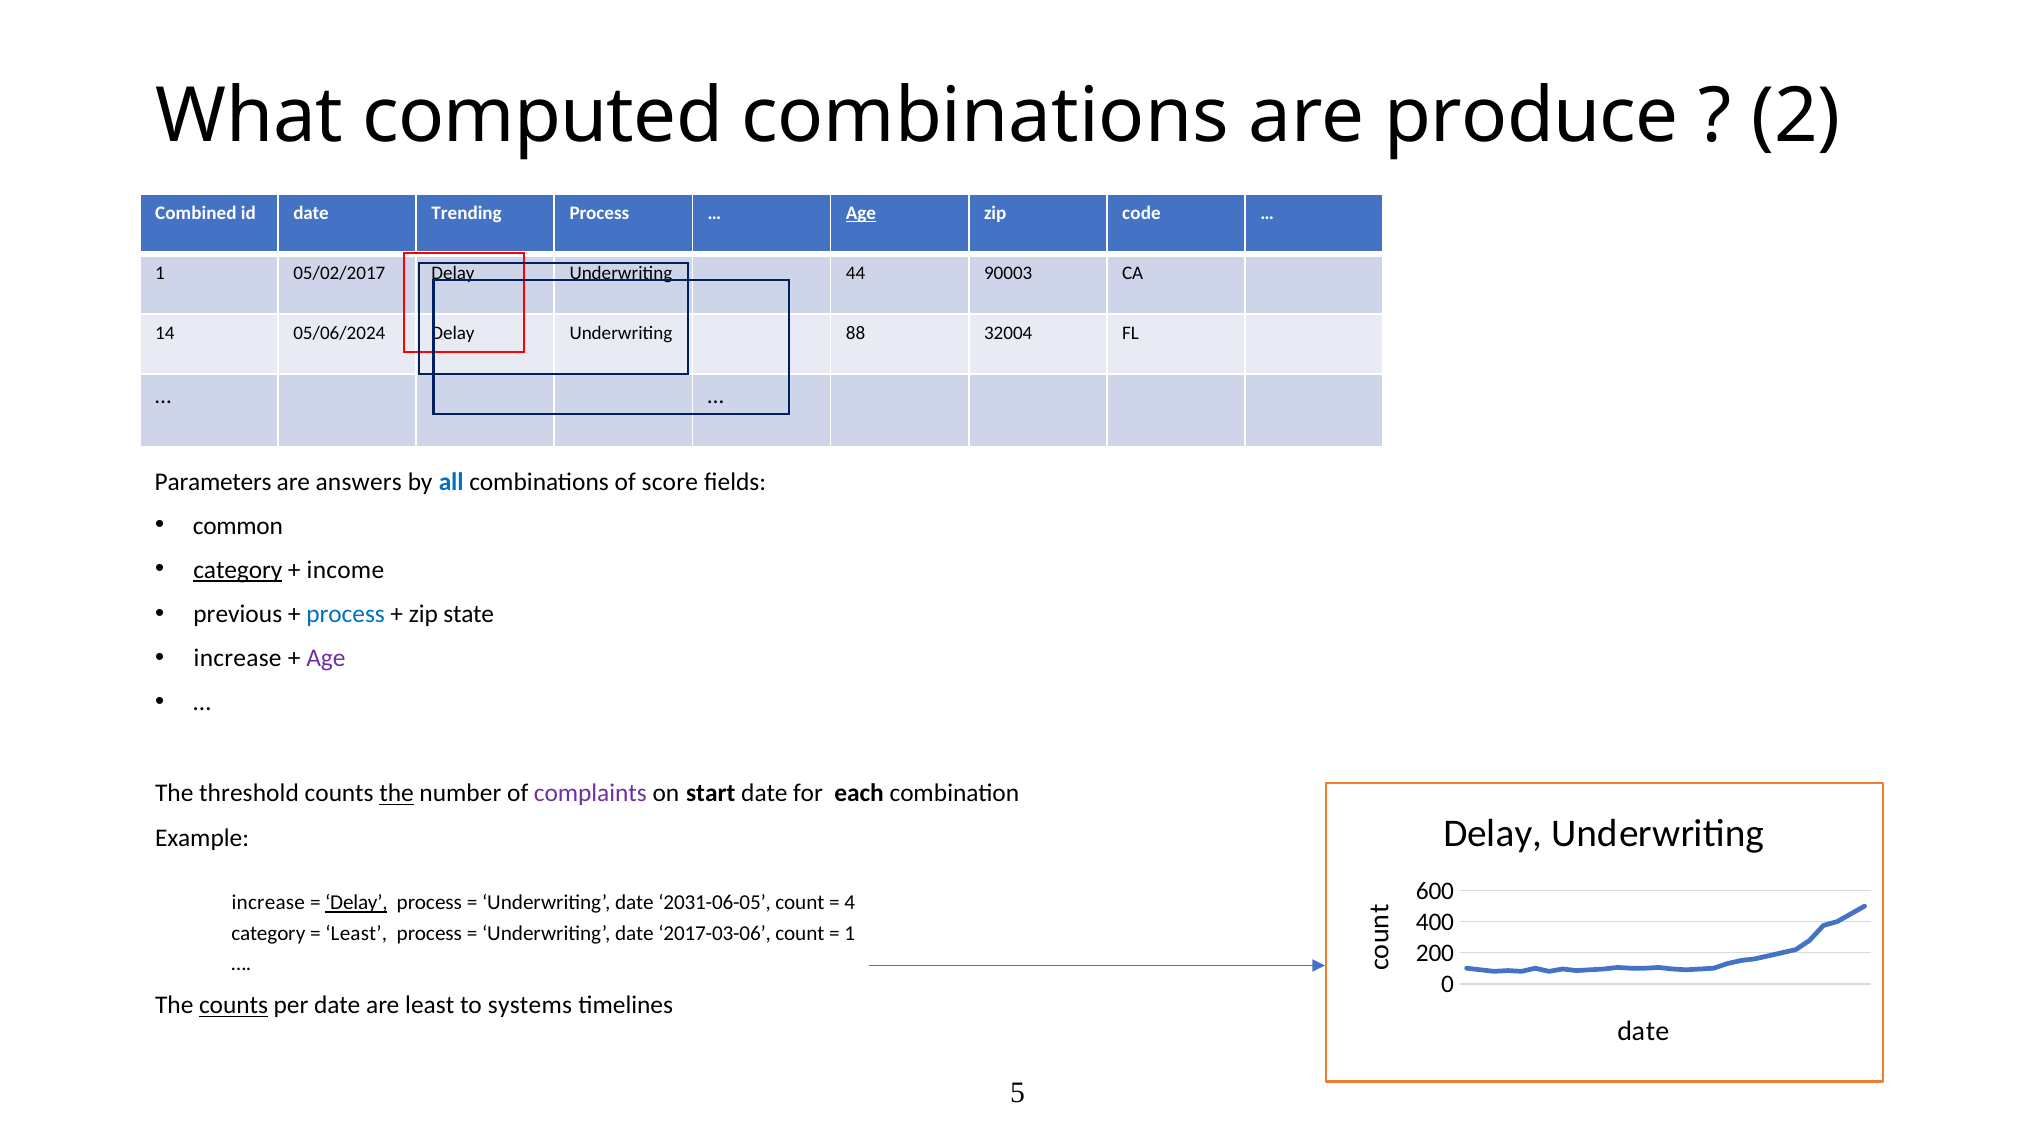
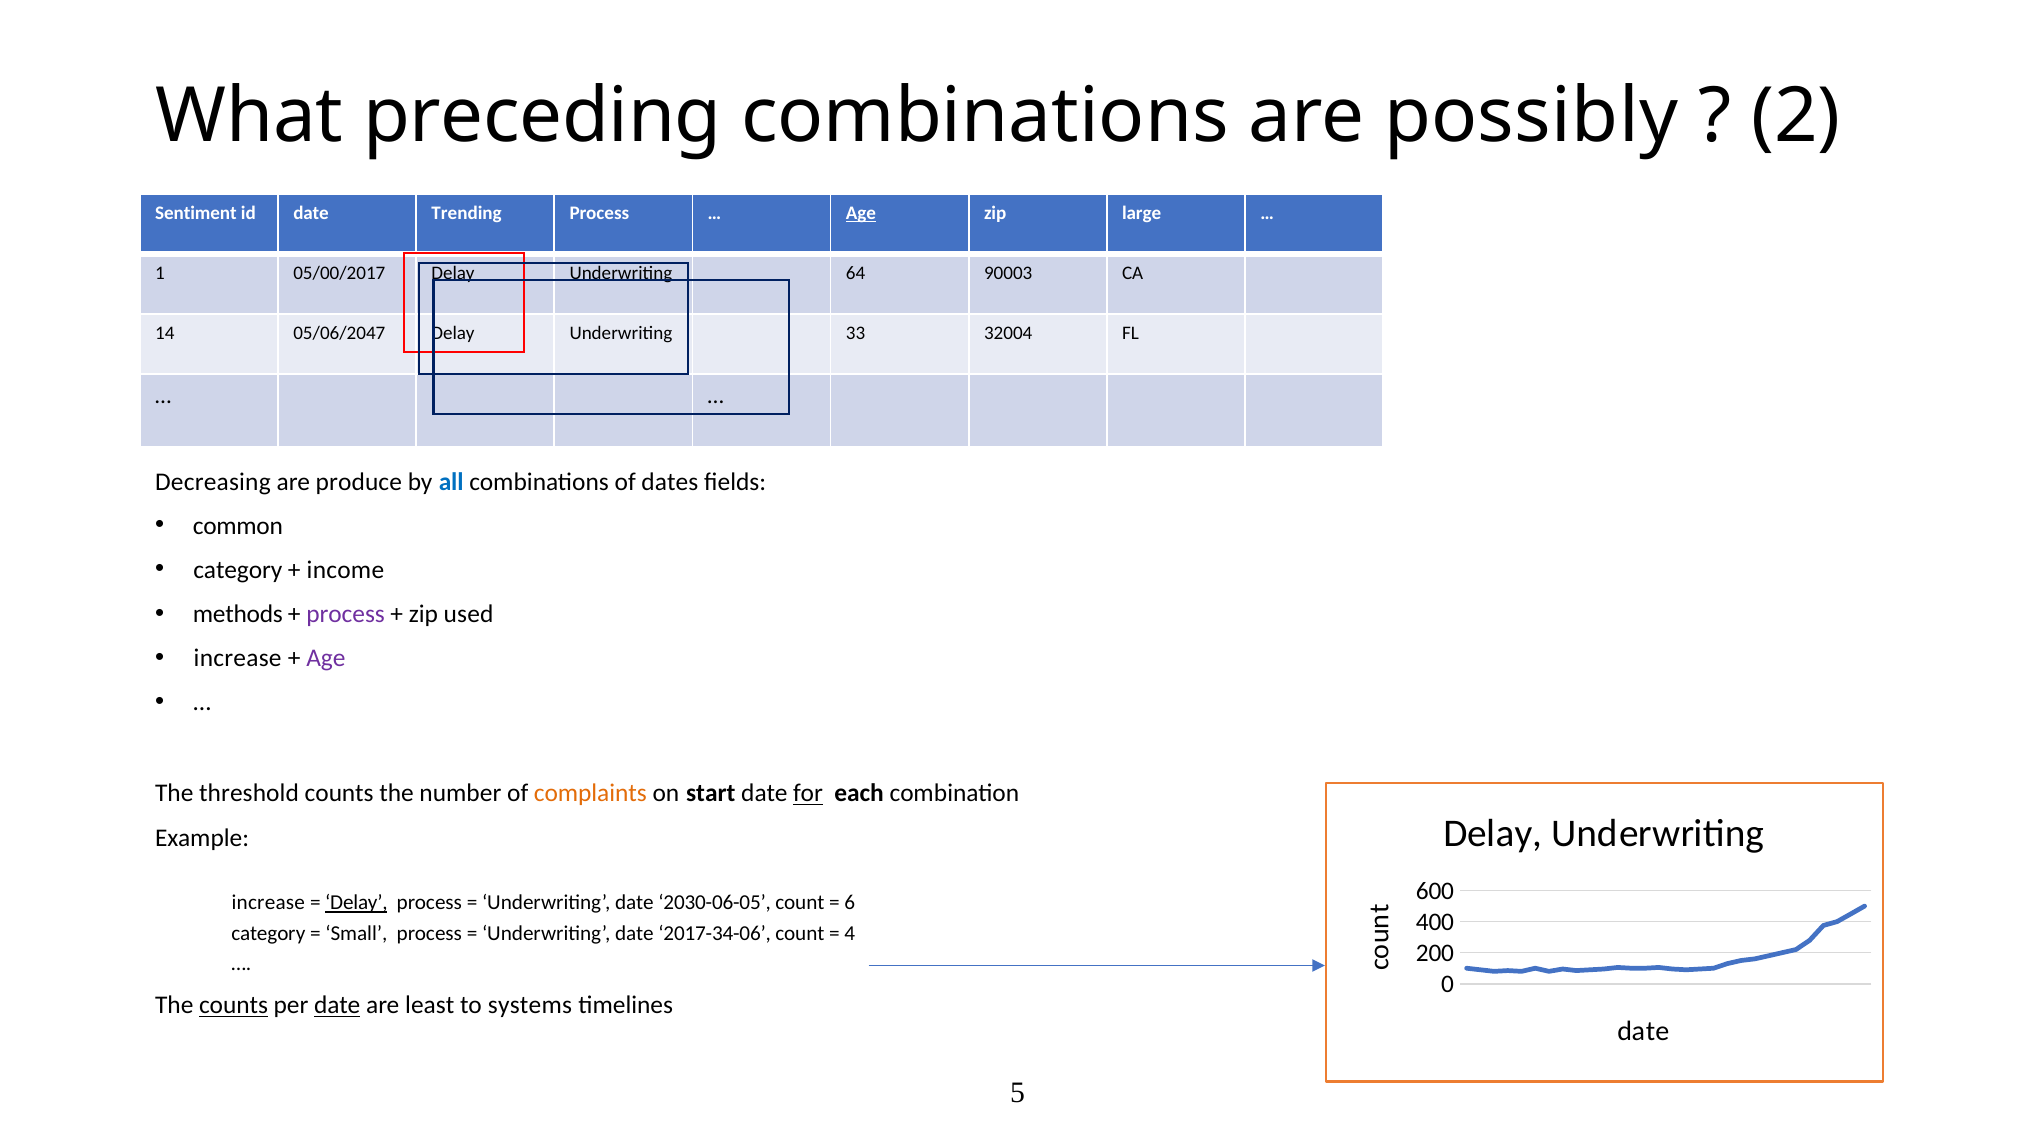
computed: computed -> preceding
produce: produce -> possibly
Combined: Combined -> Sentiment
code: code -> large
05/02/2017: 05/02/2017 -> 05/00/2017
44: 44 -> 64
05/06/2024: 05/06/2024 -> 05/06/2047
88: 88 -> 33
Parameters: Parameters -> Decreasing
answers: answers -> produce
score: score -> dates
category at (238, 570) underline: present -> none
previous: previous -> methods
process at (346, 615) colour: blue -> purple
state: state -> used
the at (397, 794) underline: present -> none
complaints colour: purple -> orange
for underline: none -> present
2031-06-05: 2031-06-05 -> 2030-06-05
4: 4 -> 6
Least at (356, 934): Least -> Small
2017-03-06: 2017-03-06 -> 2017-34-06
1 at (850, 934): 1 -> 4
date at (337, 1006) underline: none -> present
